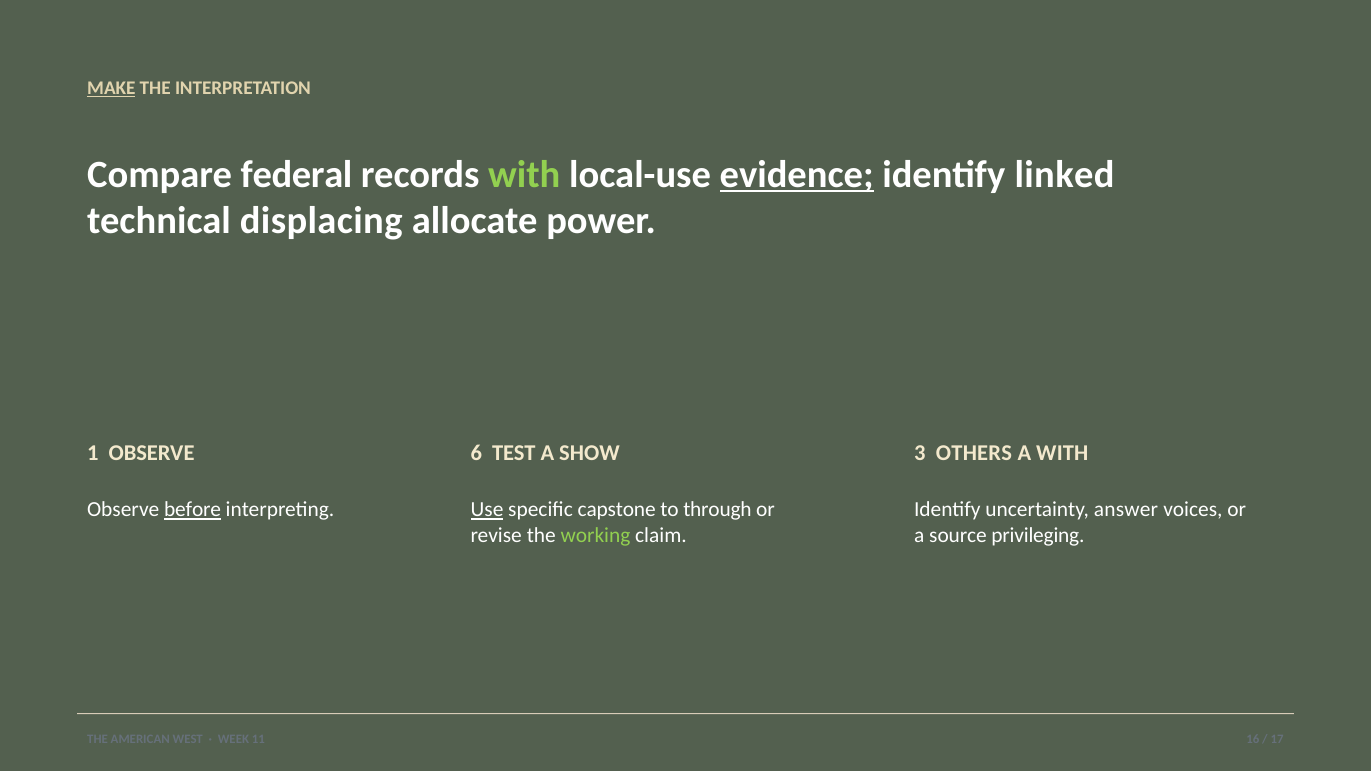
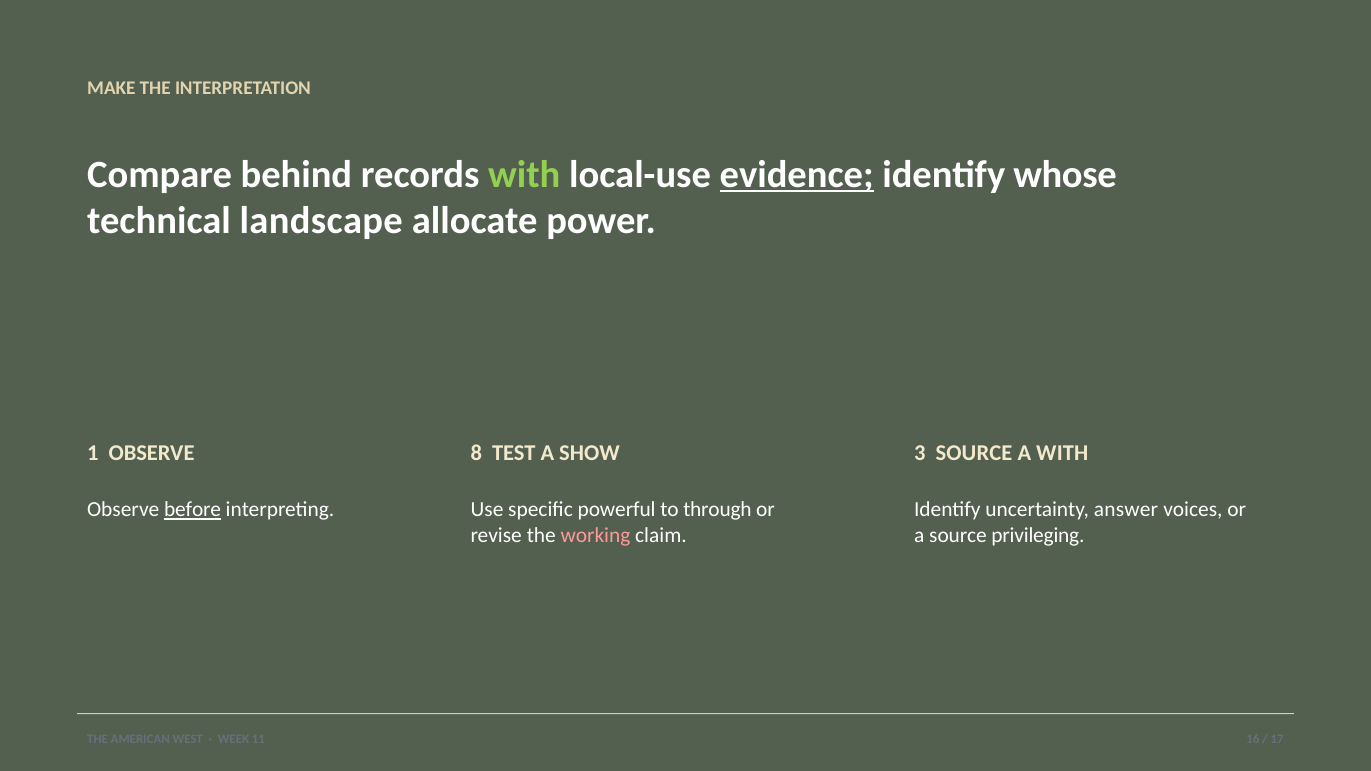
MAKE underline: present -> none
federal: federal -> behind
linked: linked -> whose
displacing: displacing -> landscape
6: 6 -> 8
3 OTHERS: OTHERS -> SOURCE
Use underline: present -> none
capstone: capstone -> powerful
working colour: light green -> pink
